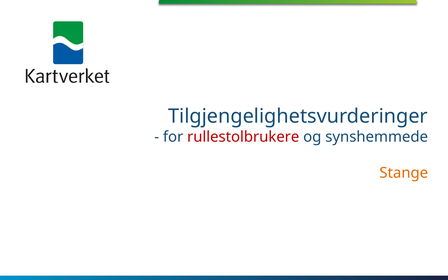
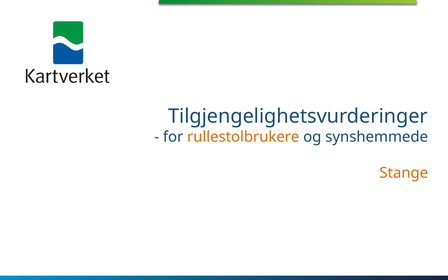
rullestolbrukere colour: red -> orange
